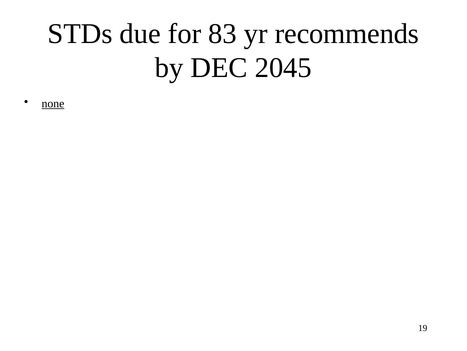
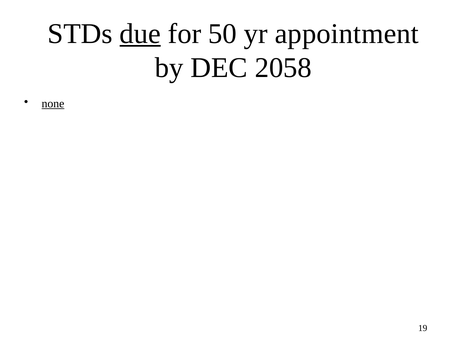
due underline: none -> present
83: 83 -> 50
recommends: recommends -> appointment
2045: 2045 -> 2058
